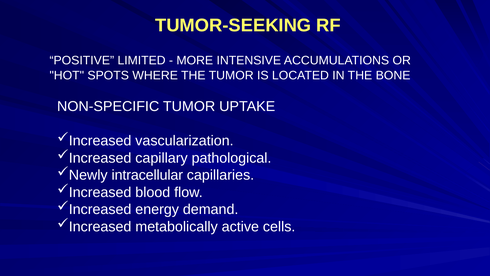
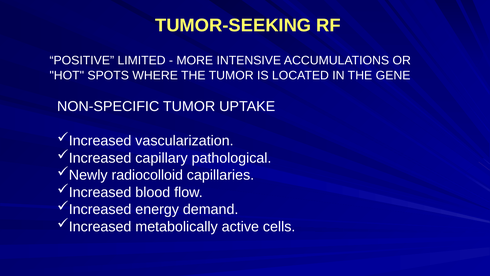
BONE: BONE -> GENE
intracellular: intracellular -> radiocolloid
